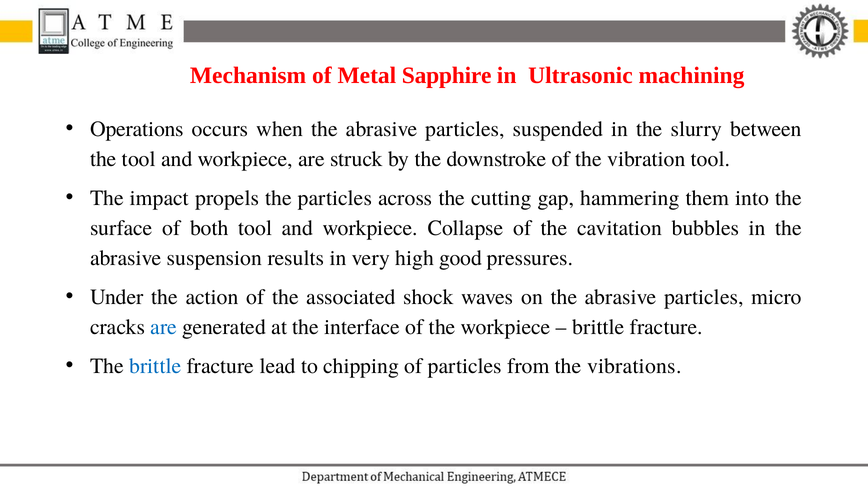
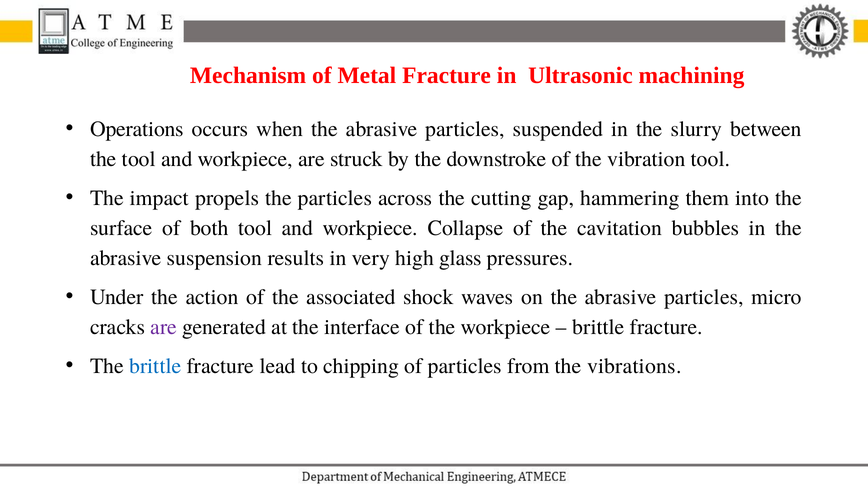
Metal Sapphire: Sapphire -> Fracture
good: good -> glass
are at (164, 326) colour: blue -> purple
